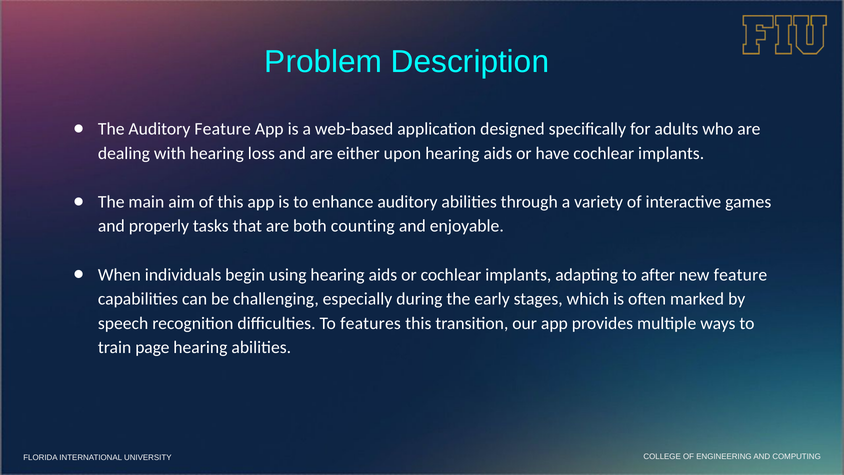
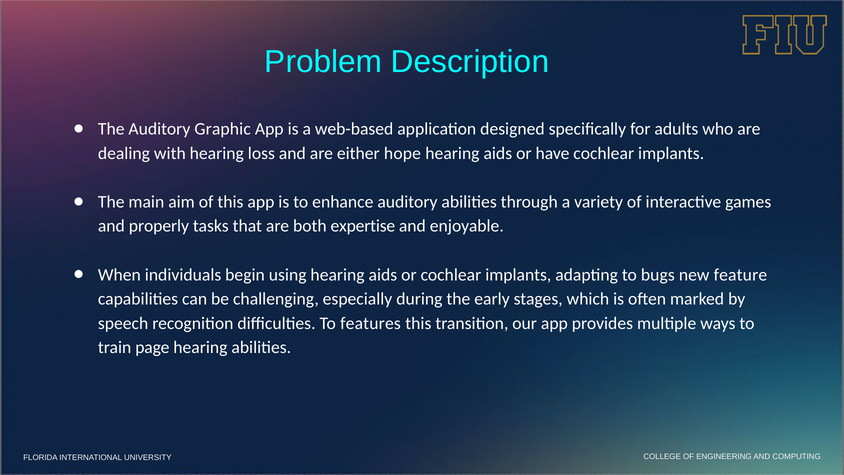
Auditory Feature: Feature -> Graphic
upon: upon -> hope
counting: counting -> expertise
after: after -> bugs
